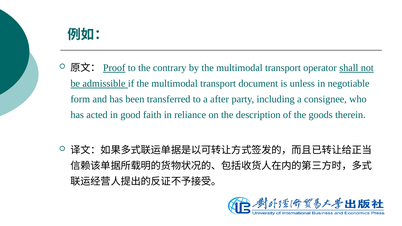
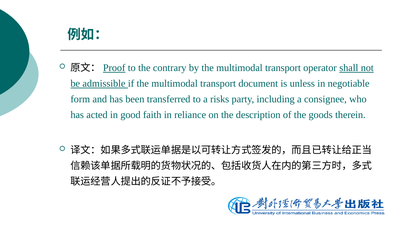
after: after -> risks
